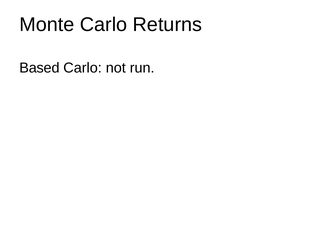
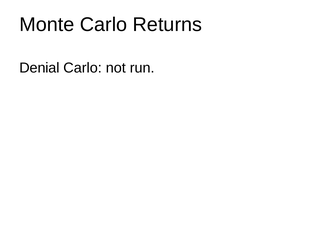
Based: Based -> Denial
